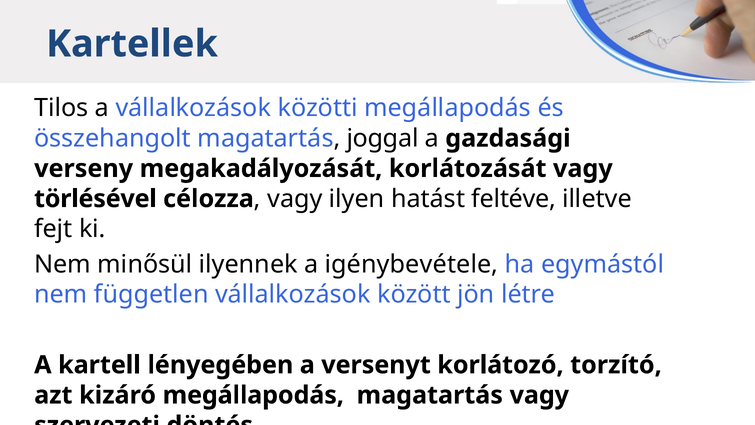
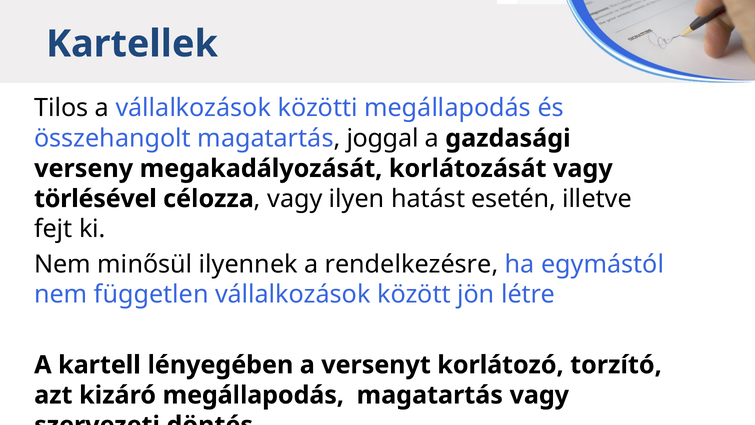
feltéve: feltéve -> esetén
igénybevétele: igénybevétele -> rendelkezésre
